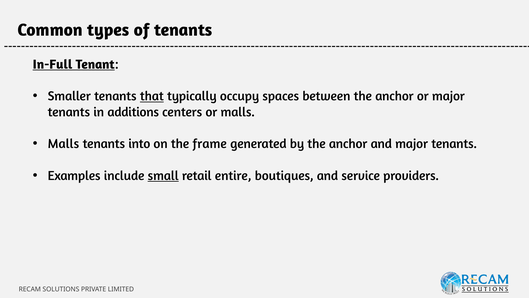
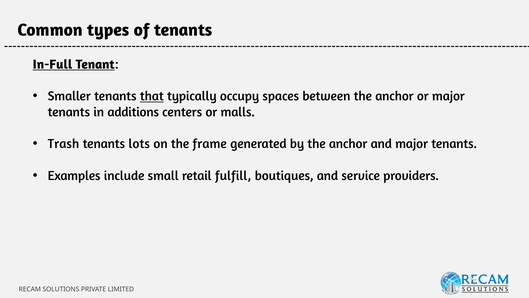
Malls at (63, 144): Malls -> Trash
into: into -> lots
small underline: present -> none
entire: entire -> fulfill
